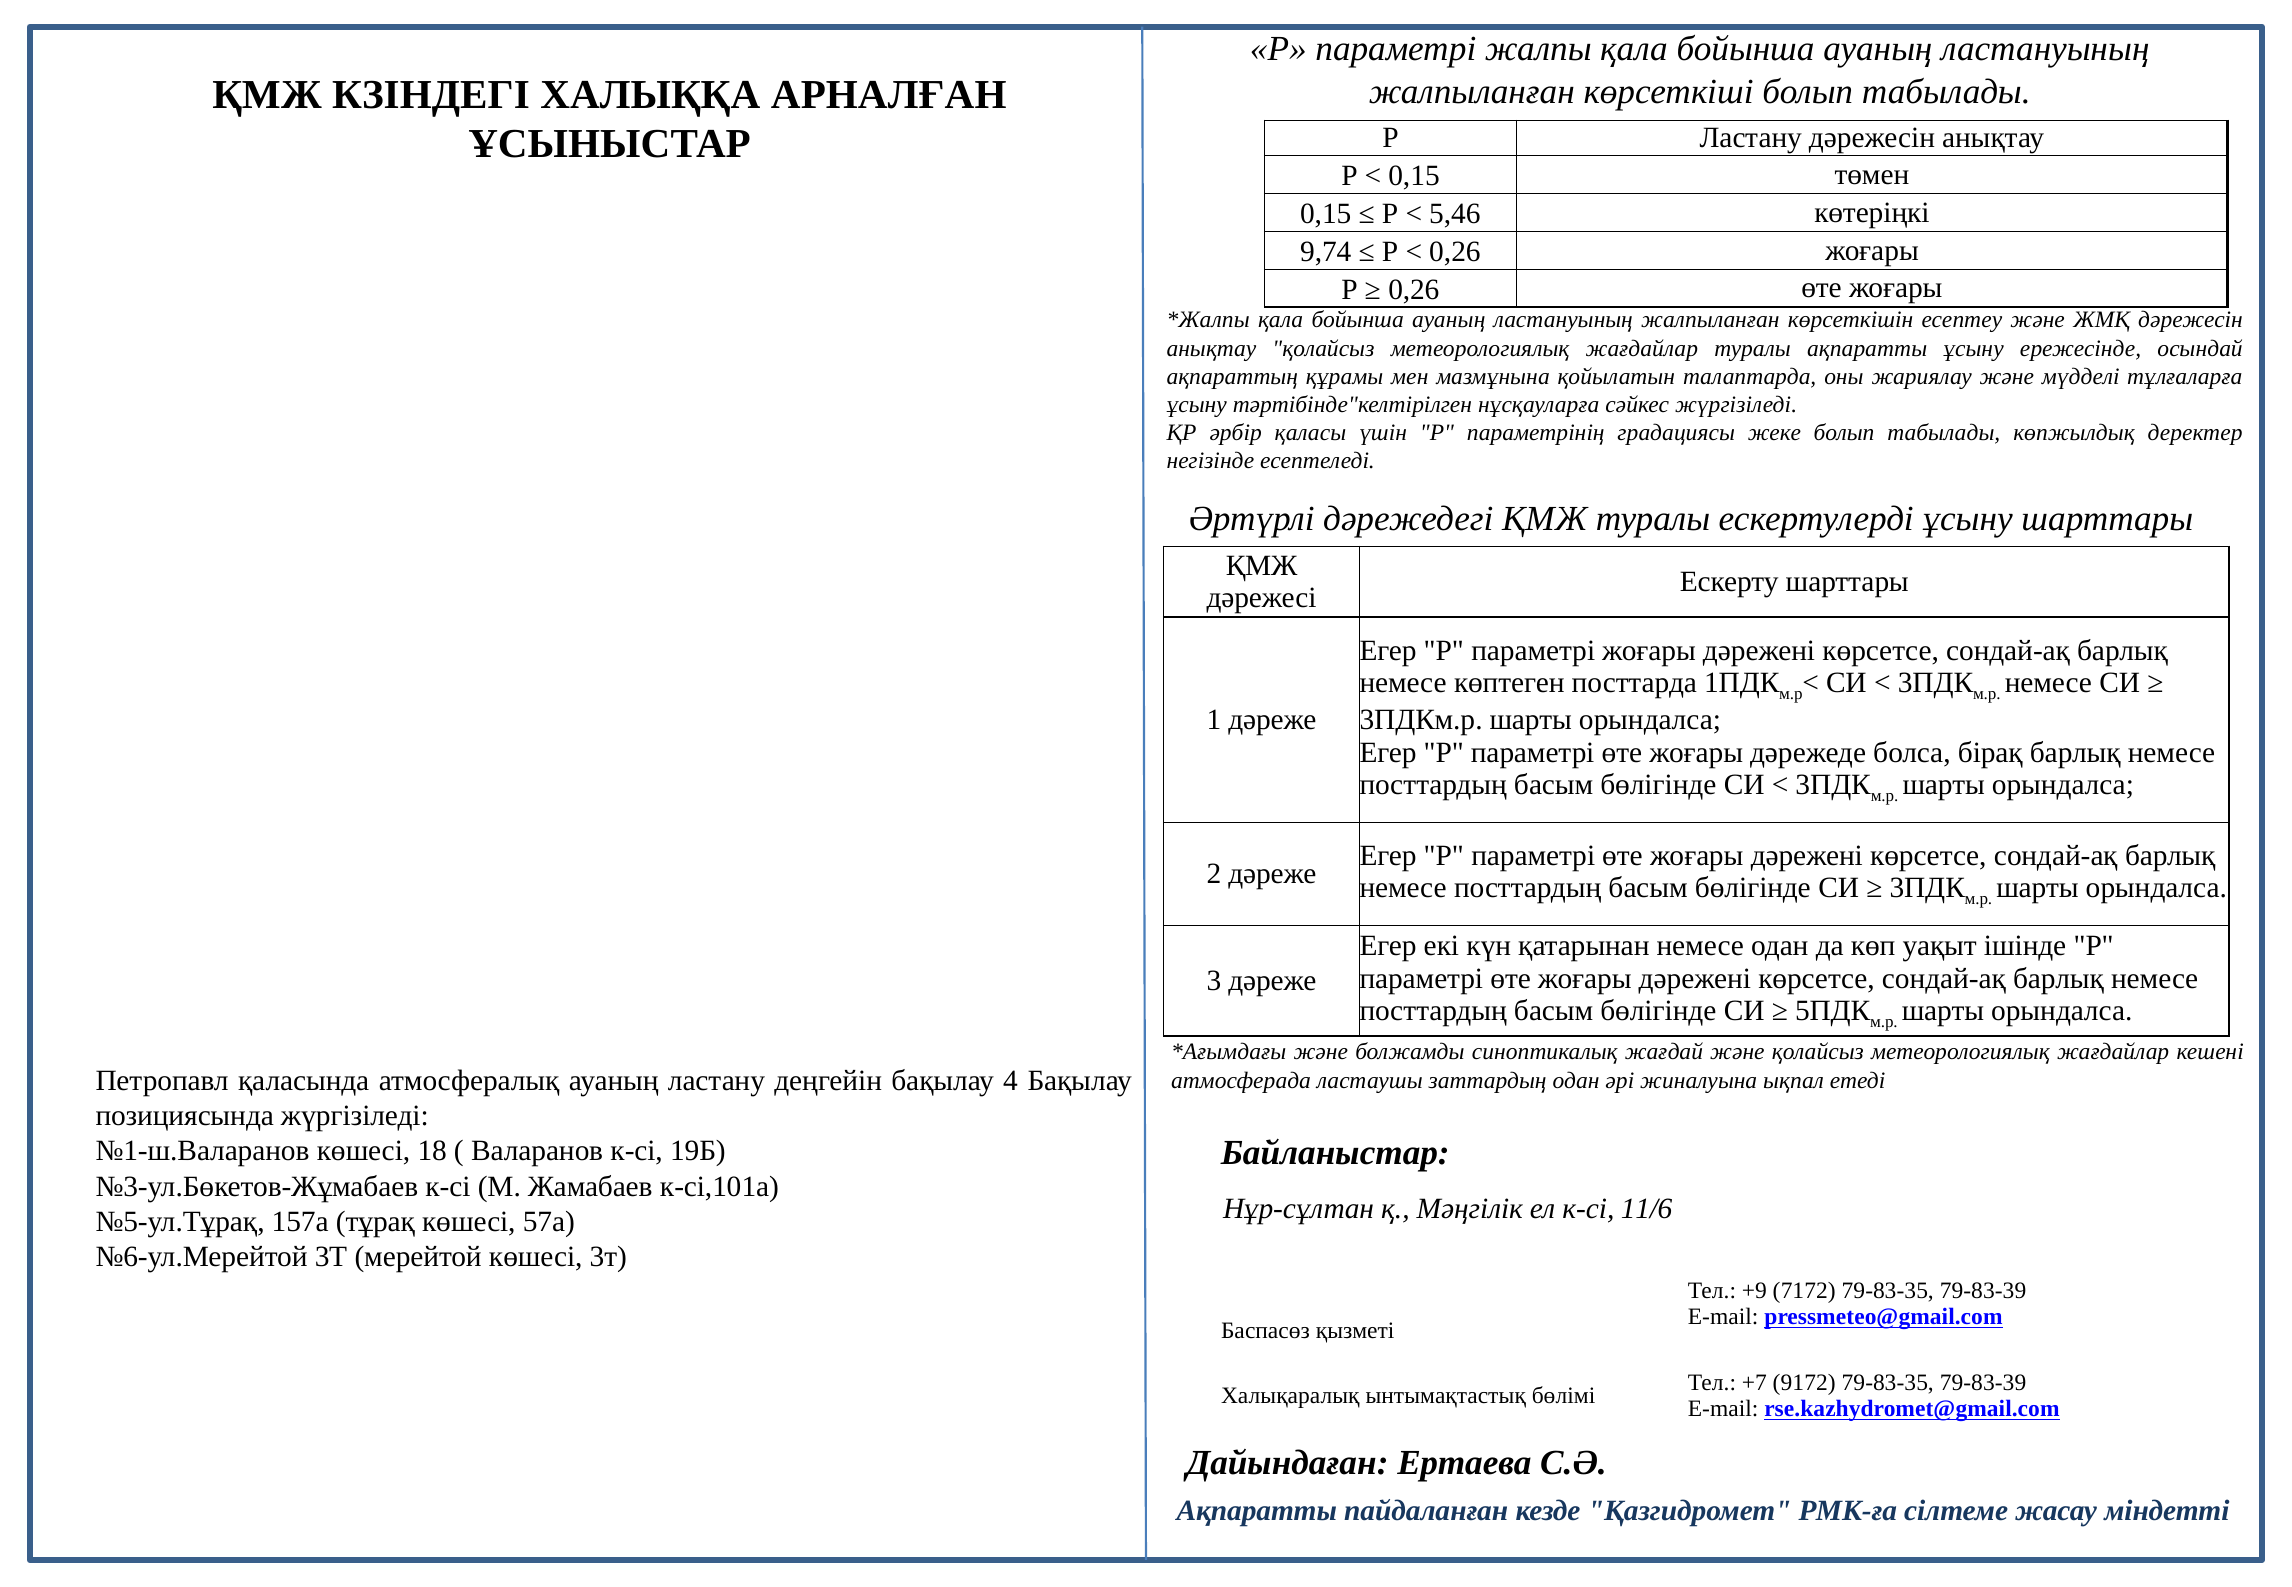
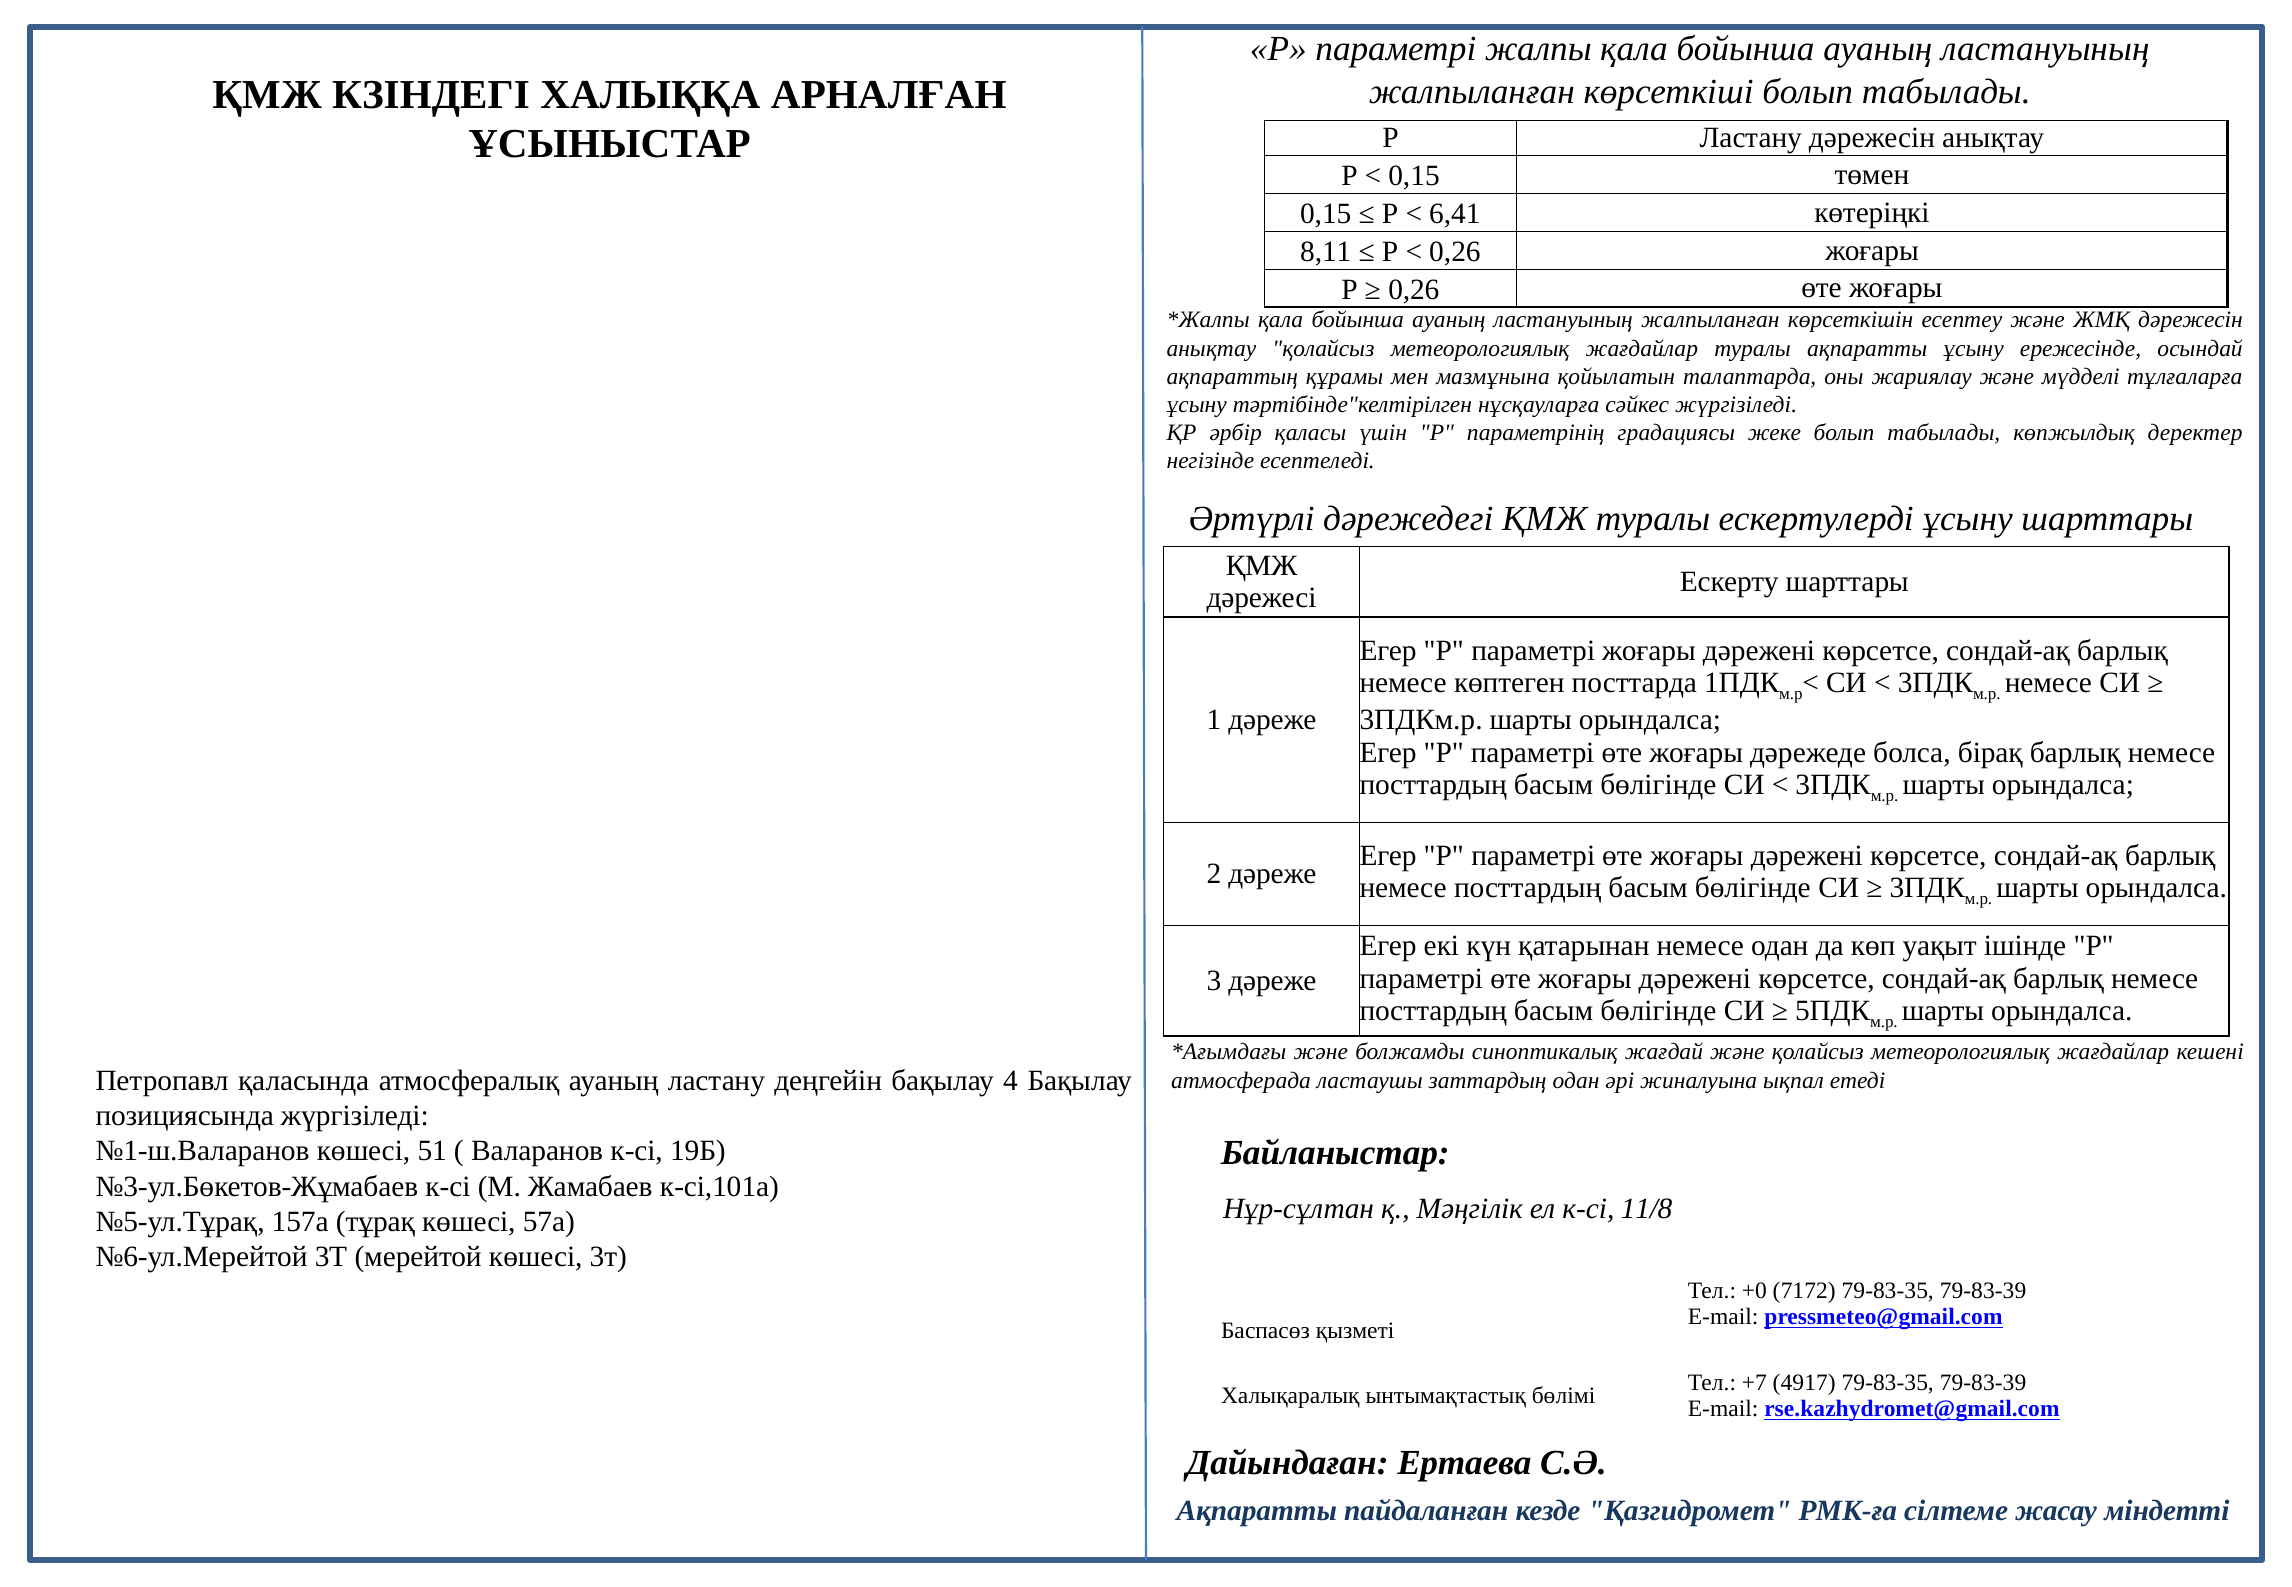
5,46: 5,46 -> 6,41
9,74: 9,74 -> 8,11
18: 18 -> 51
11/6: 11/6 -> 11/8
+9: +9 -> +0
9172: 9172 -> 4917
